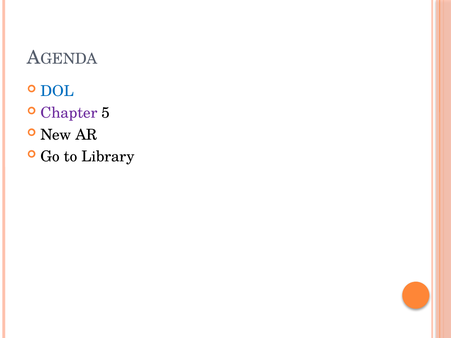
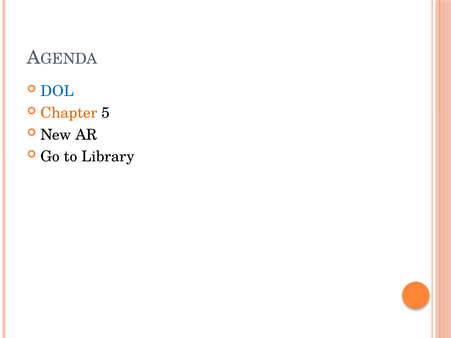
Chapter colour: purple -> orange
